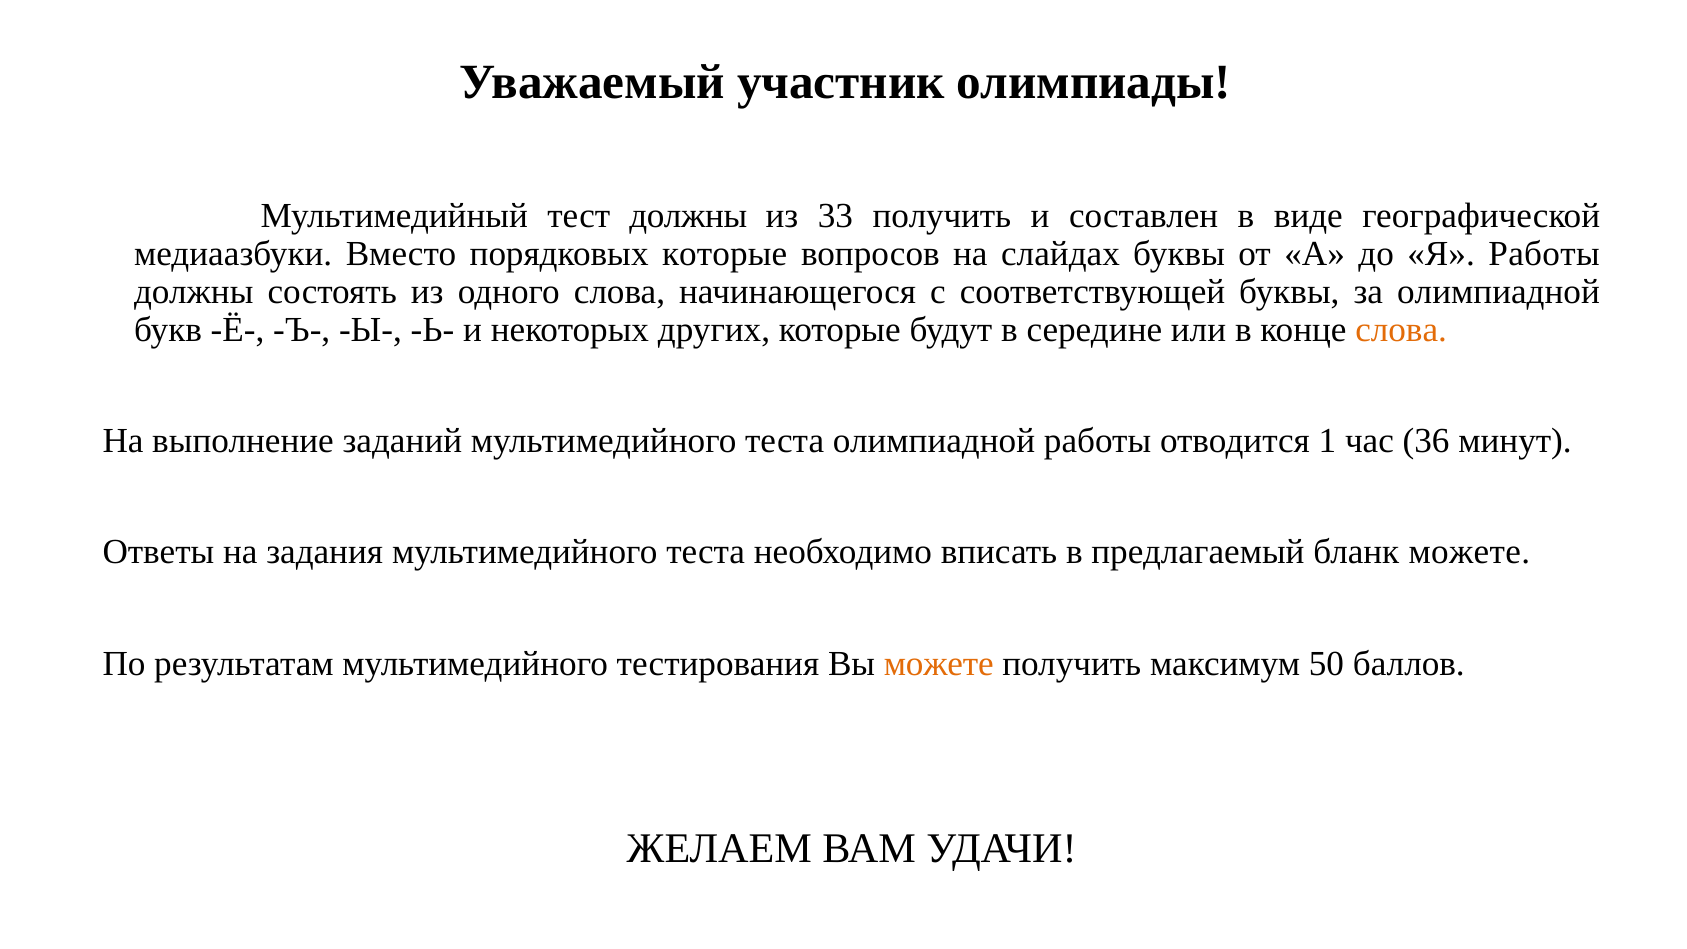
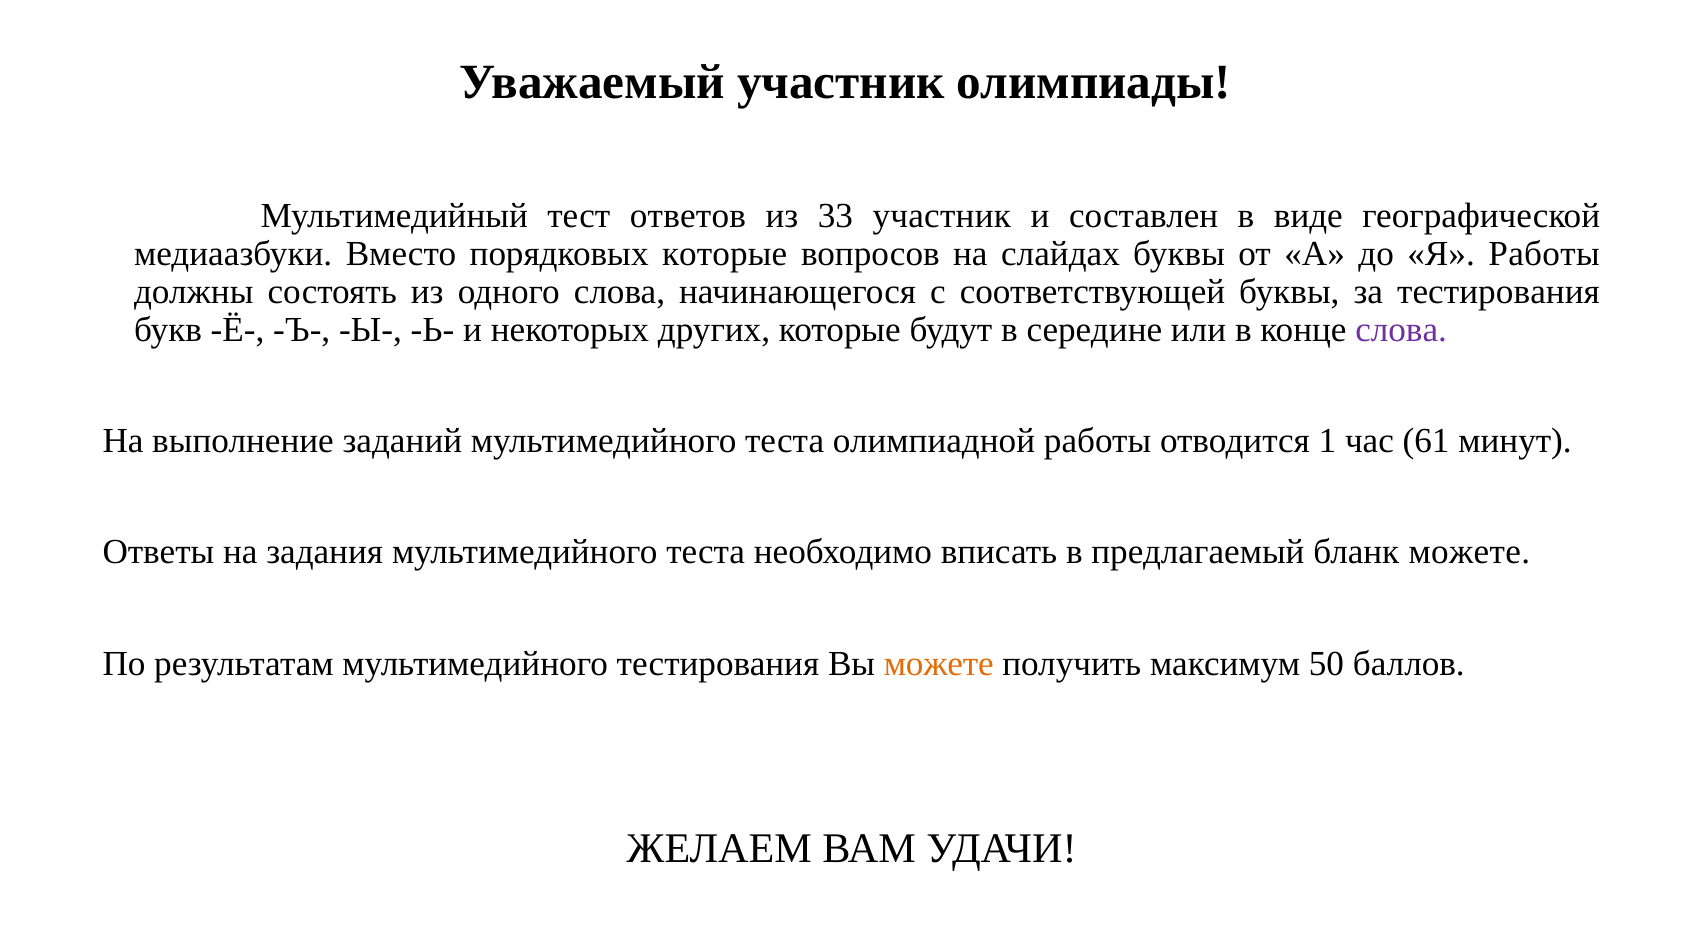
тест должны: должны -> ответов
33 получить: получить -> участник
за олимпиадной: олимпиадной -> тестирования
слова at (1401, 330) colour: orange -> purple
36: 36 -> 61
